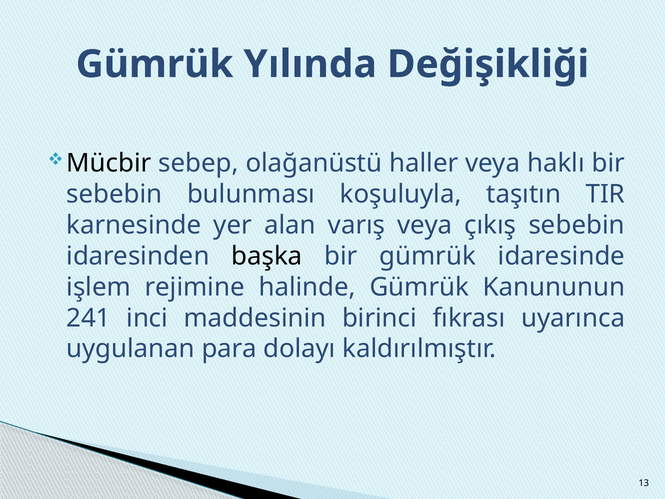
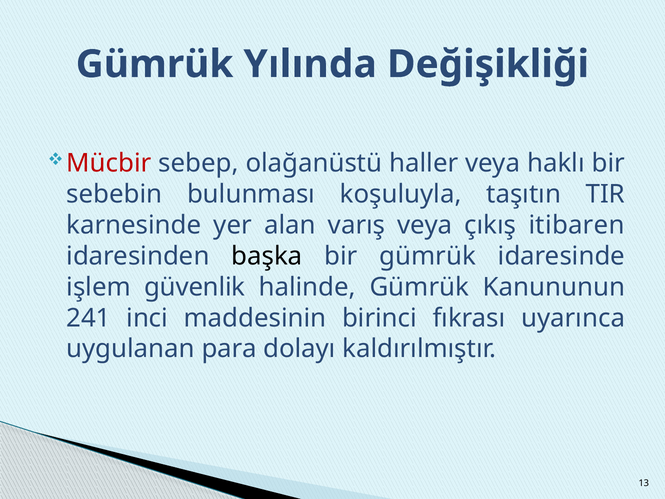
Mücbir colour: black -> red
çıkış sebebin: sebebin -> itibaren
rejimine: rejimine -> güvenlik
